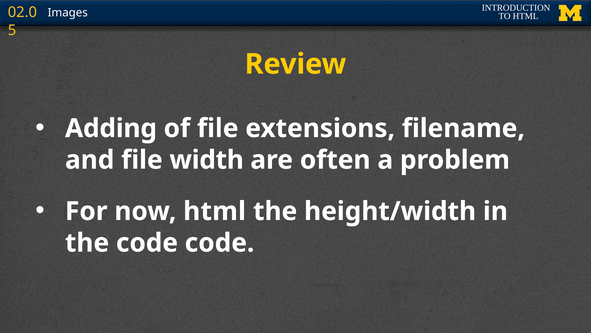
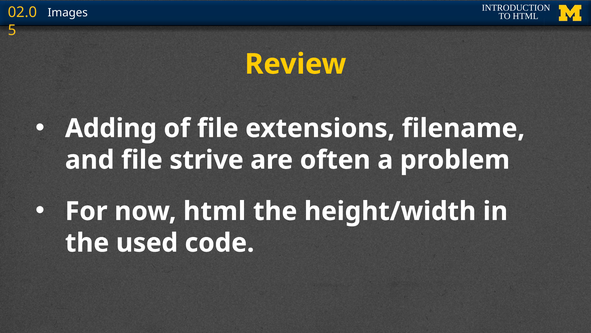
width: width -> strive
the code: code -> used
